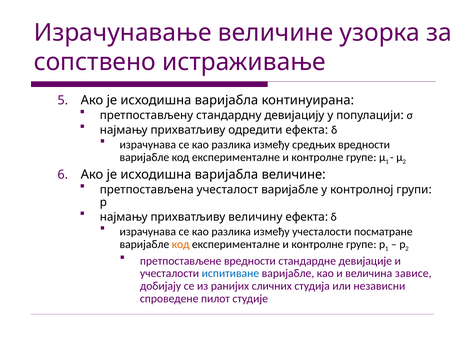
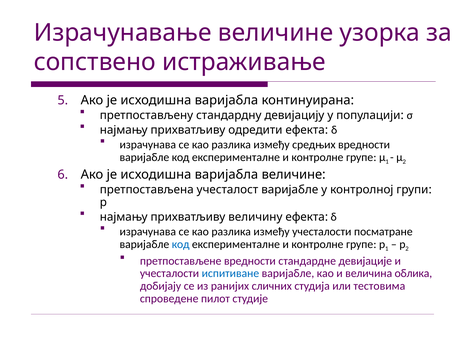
код at (181, 244) colour: orange -> blue
зависе: зависе -> облика
независни: независни -> тестовима
